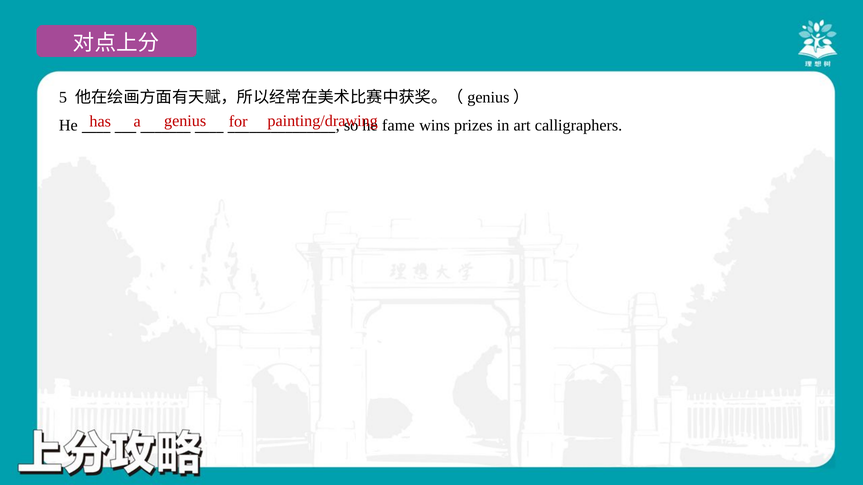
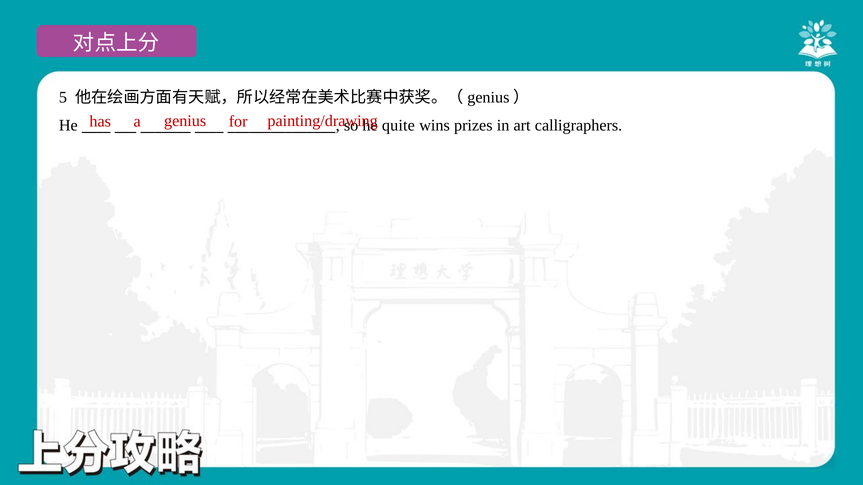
fame: fame -> quite
